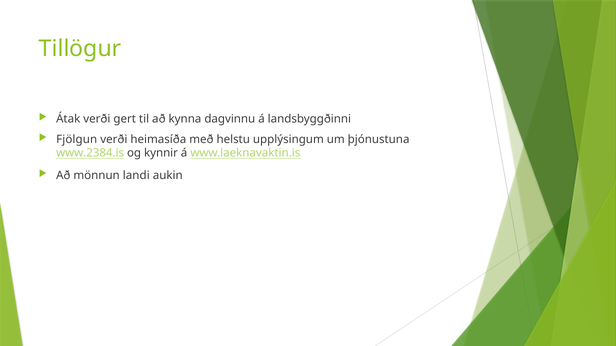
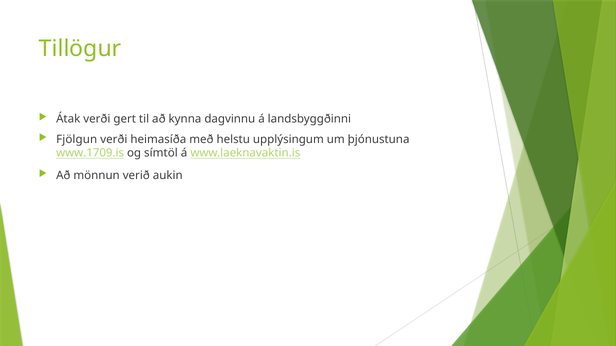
www.2384.is: www.2384.is -> www.1709.is
kynnir: kynnir -> símtöl
landi: landi -> verið
